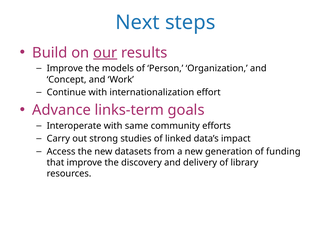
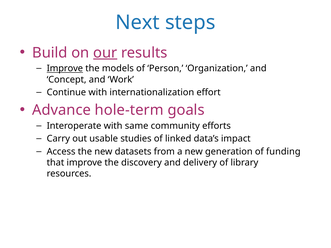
Improve at (65, 69) underline: none -> present
links-term: links-term -> hole-term
strong: strong -> usable
